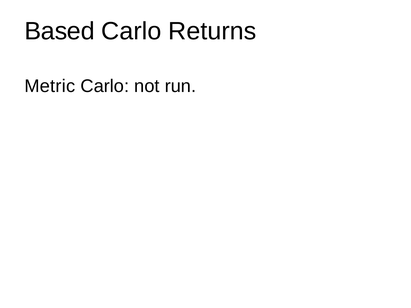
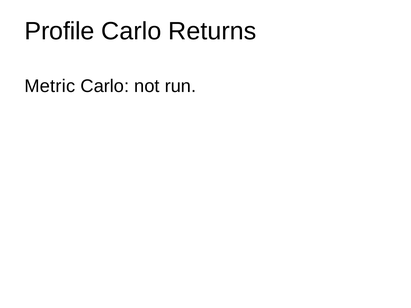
Based: Based -> Profile
